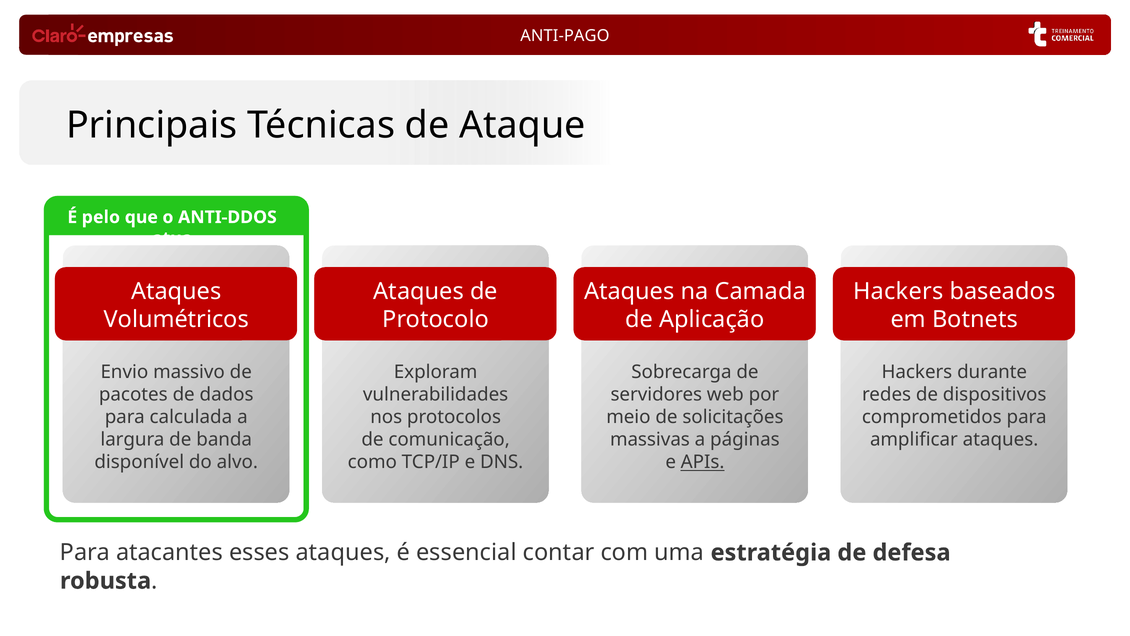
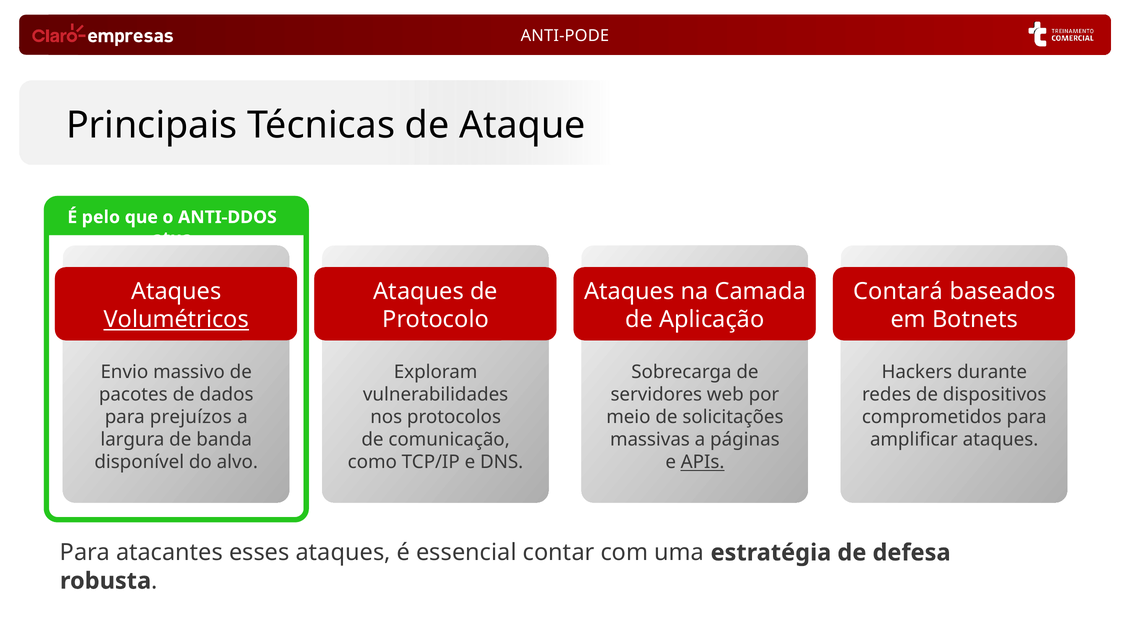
ANTI-PAGO: ANTI-PAGO -> ANTI-PODE
Hackers at (898, 291): Hackers -> Contará
Volumétricos underline: none -> present
calculada: calculada -> prejuízos
